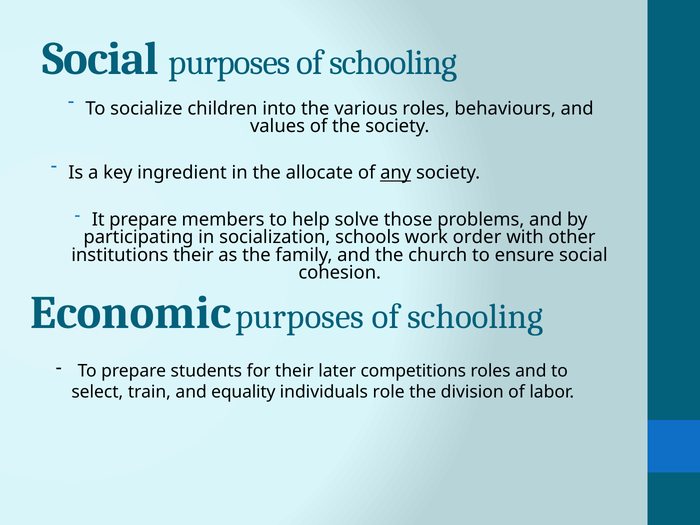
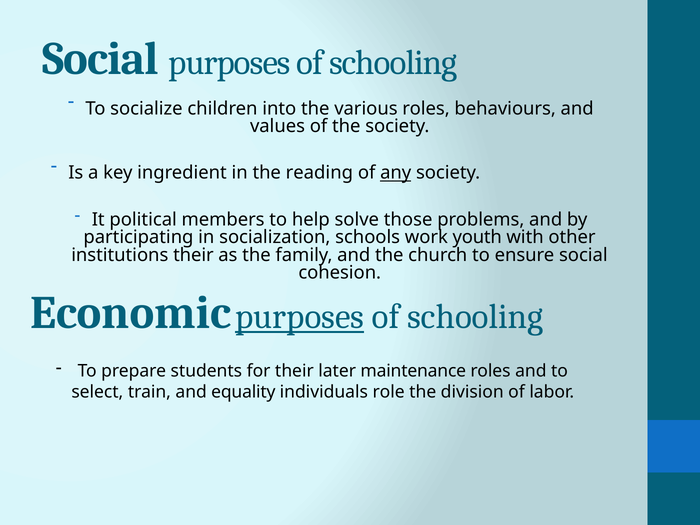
allocate: allocate -> reading
It prepare: prepare -> political
order: order -> youth
purposes at (300, 317) underline: none -> present
competitions: competitions -> maintenance
